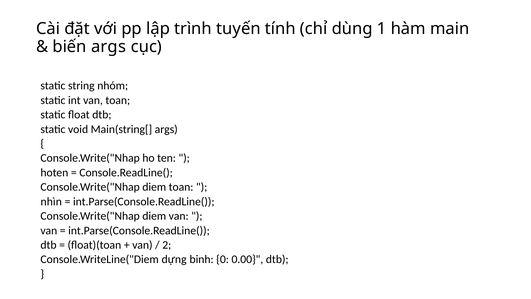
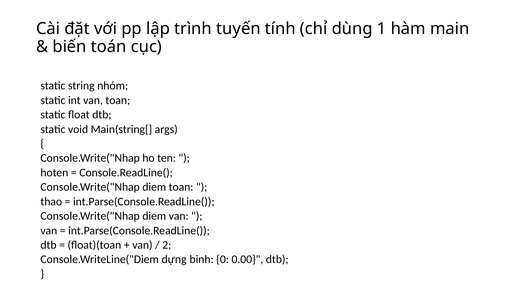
biến args: args -> toán
nhìn: nhìn -> thao
